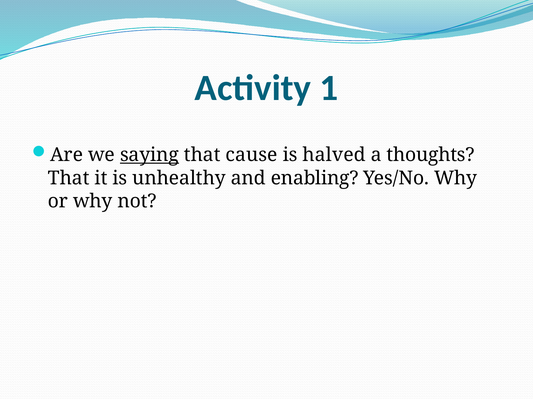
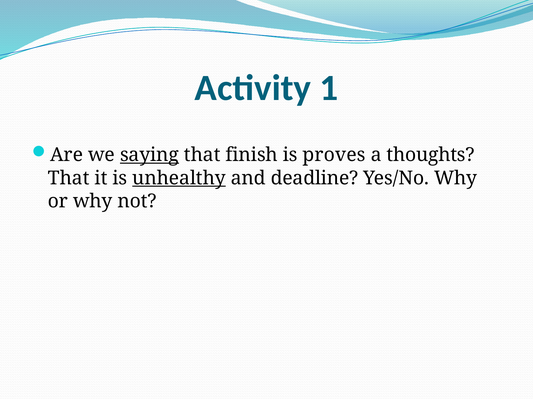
cause: cause -> finish
halved: halved -> proves
unhealthy underline: none -> present
enabling: enabling -> deadline
